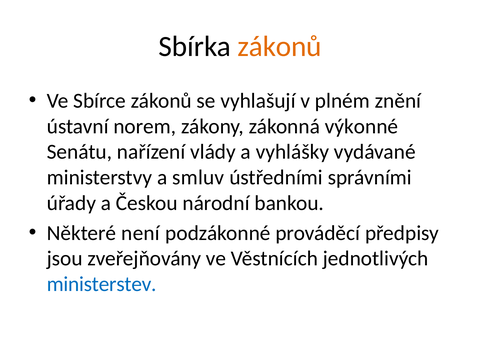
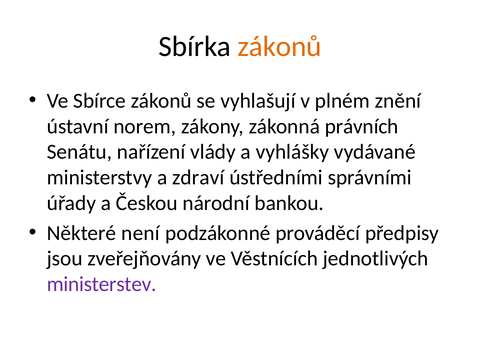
výkonné: výkonné -> právních
smluv: smluv -> zdraví
ministerstev colour: blue -> purple
